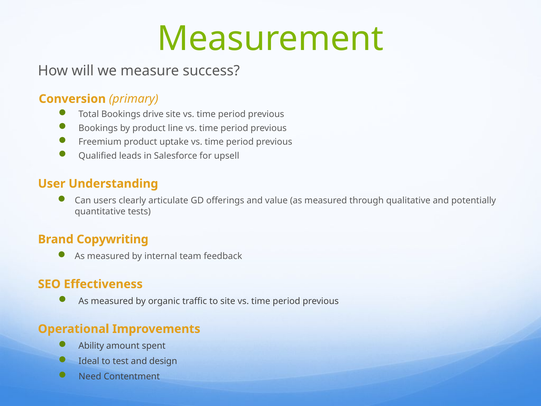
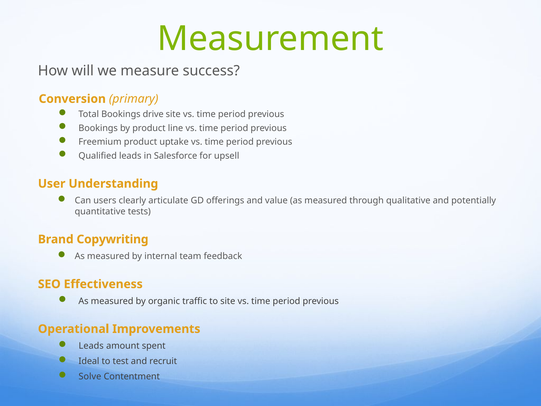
Ability at (91, 346): Ability -> Leads
design: design -> recruit
Need: Need -> Solve
